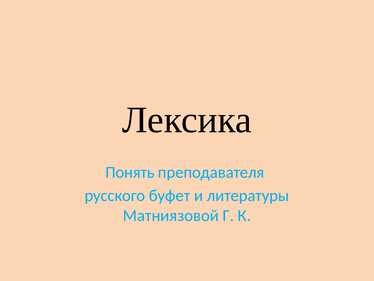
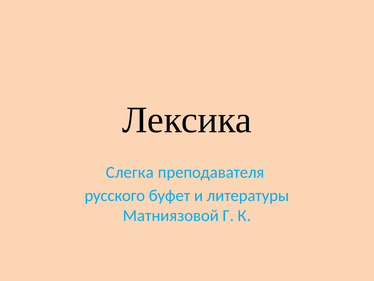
Понять: Понять -> Слегка
